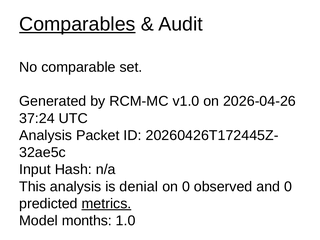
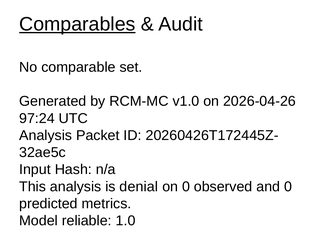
37:24: 37:24 -> 97:24
metrics underline: present -> none
months: months -> reliable
